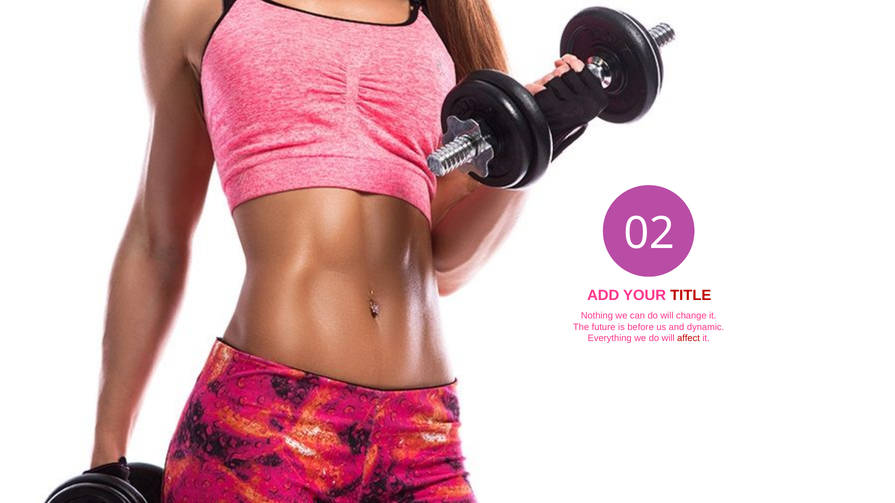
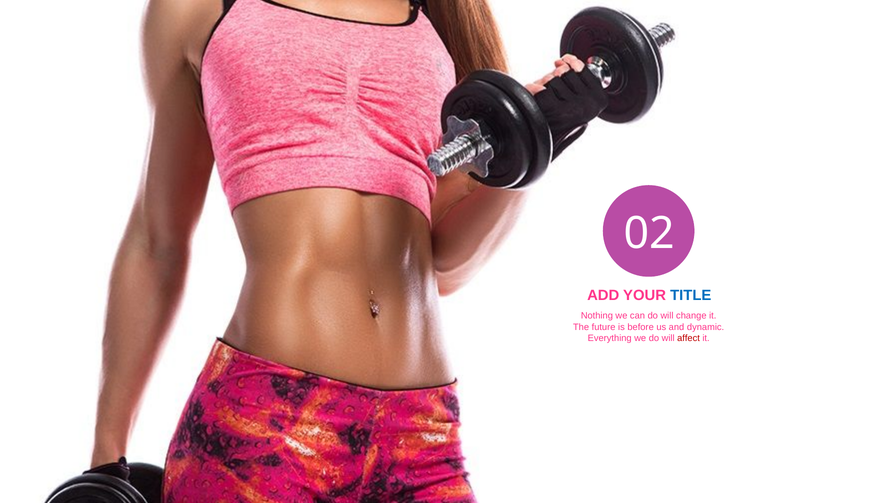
TITLE colour: red -> blue
